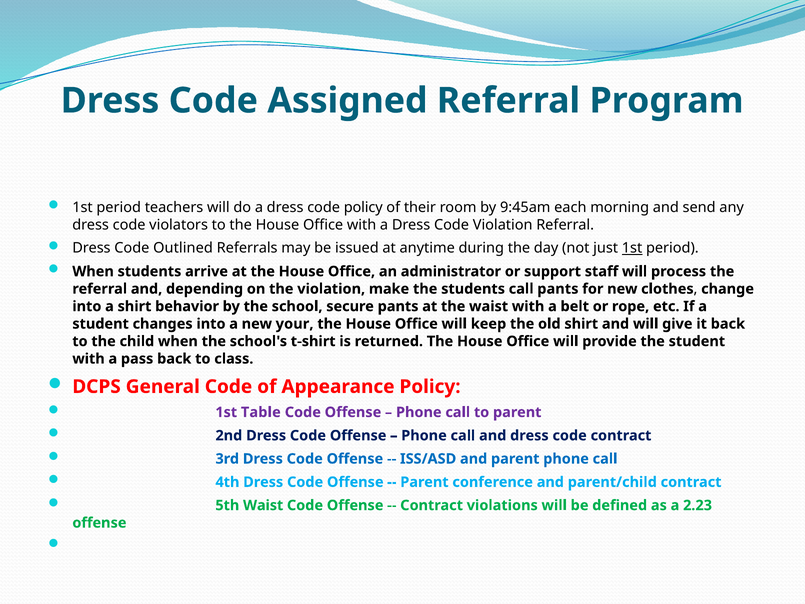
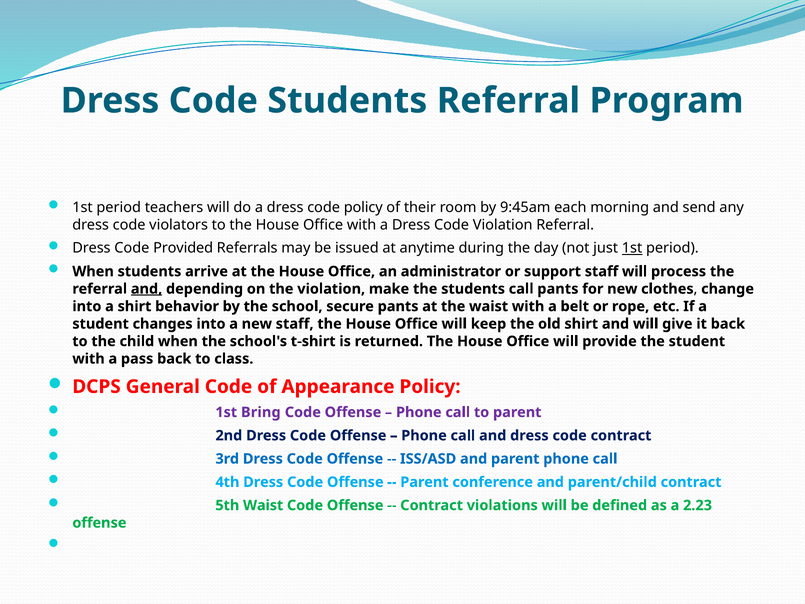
Code Assigned: Assigned -> Students
Outlined: Outlined -> Provided
and at (147, 289) underline: none -> present
new your: your -> staff
Table: Table -> Bring
